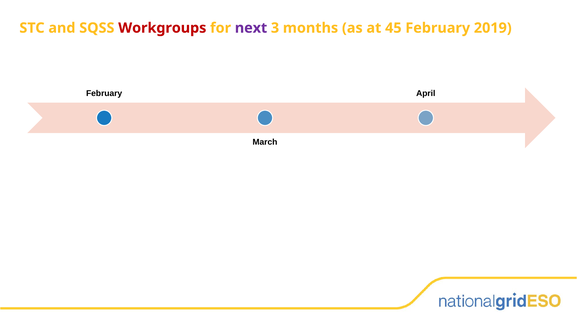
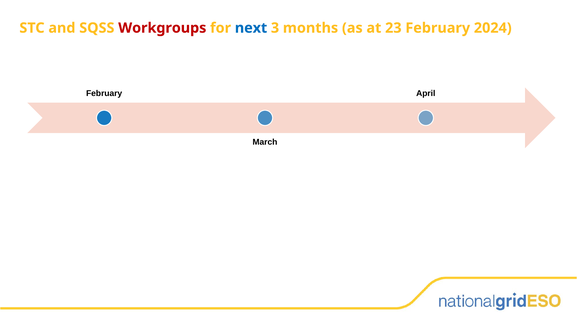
next colour: purple -> blue
45: 45 -> 23
2019: 2019 -> 2024
